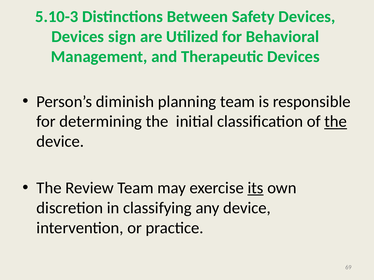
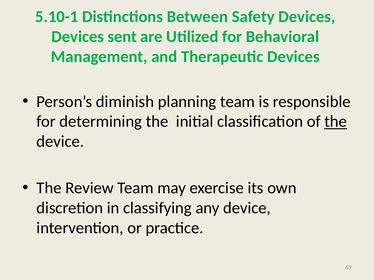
5.10-3: 5.10-3 -> 5.10-1
sign: sign -> sent
its underline: present -> none
